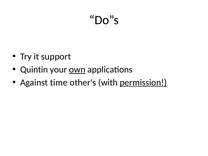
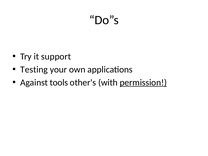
Quintin: Quintin -> Testing
own underline: present -> none
time: time -> tools
